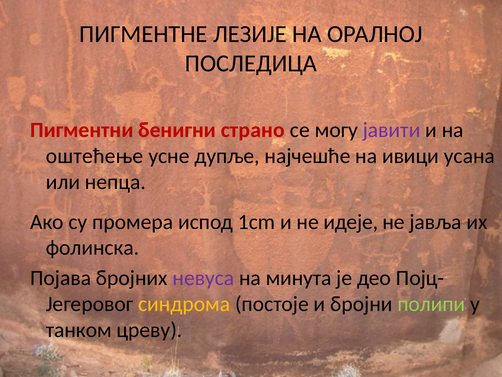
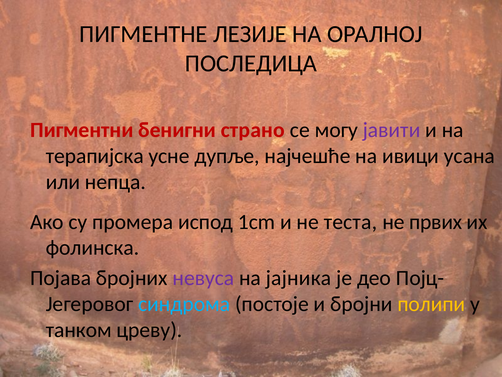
оштећење: оштећење -> терапијска
идеје: идеје -> теста
јавља: јавља -> првих
минута: минута -> јајника
синдрома colour: yellow -> light blue
полипи colour: light green -> yellow
